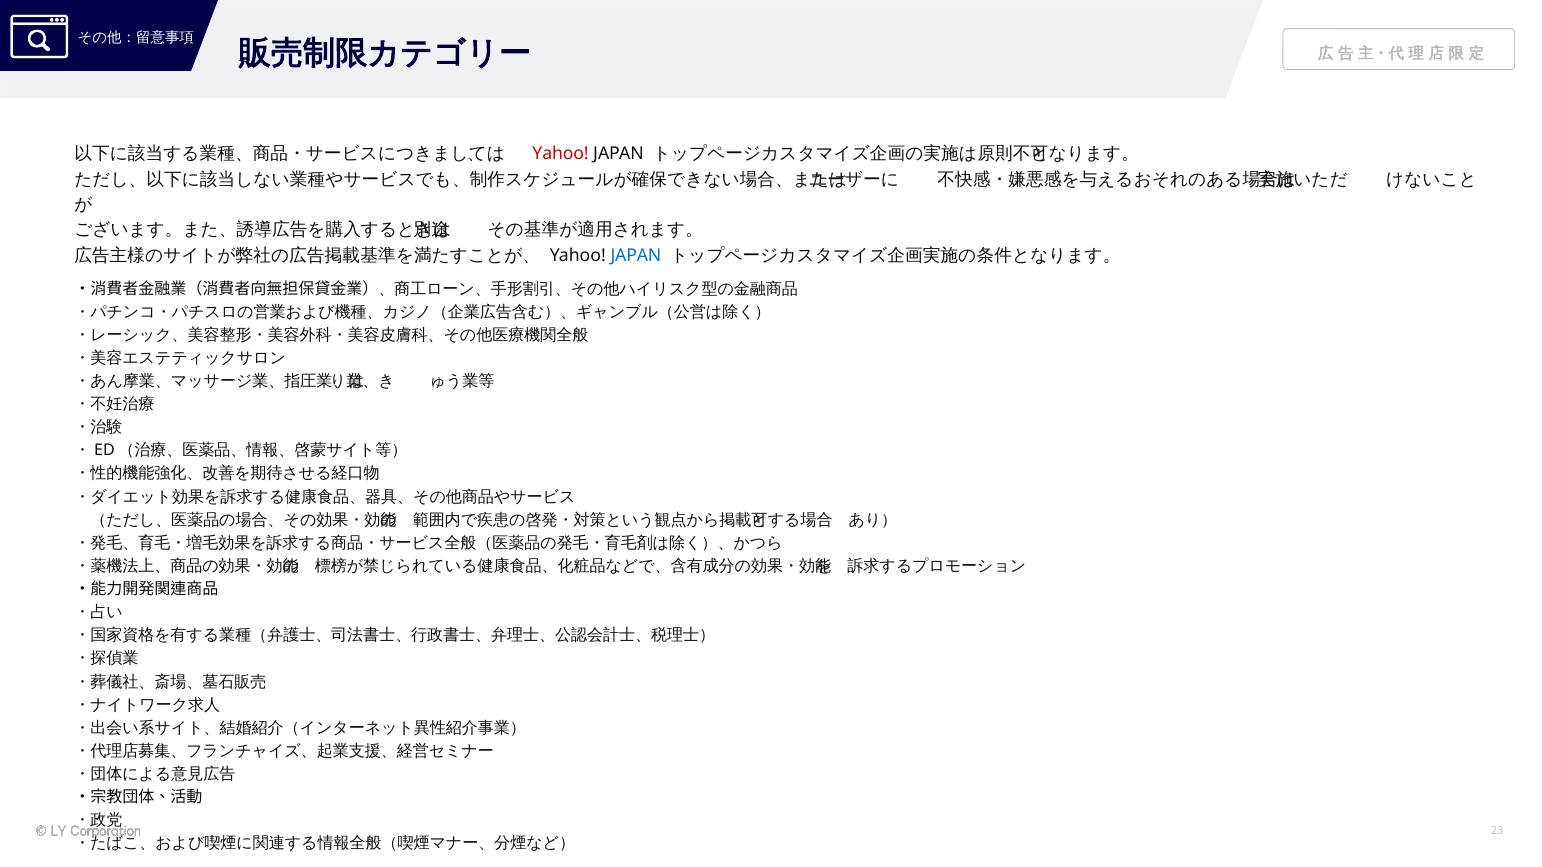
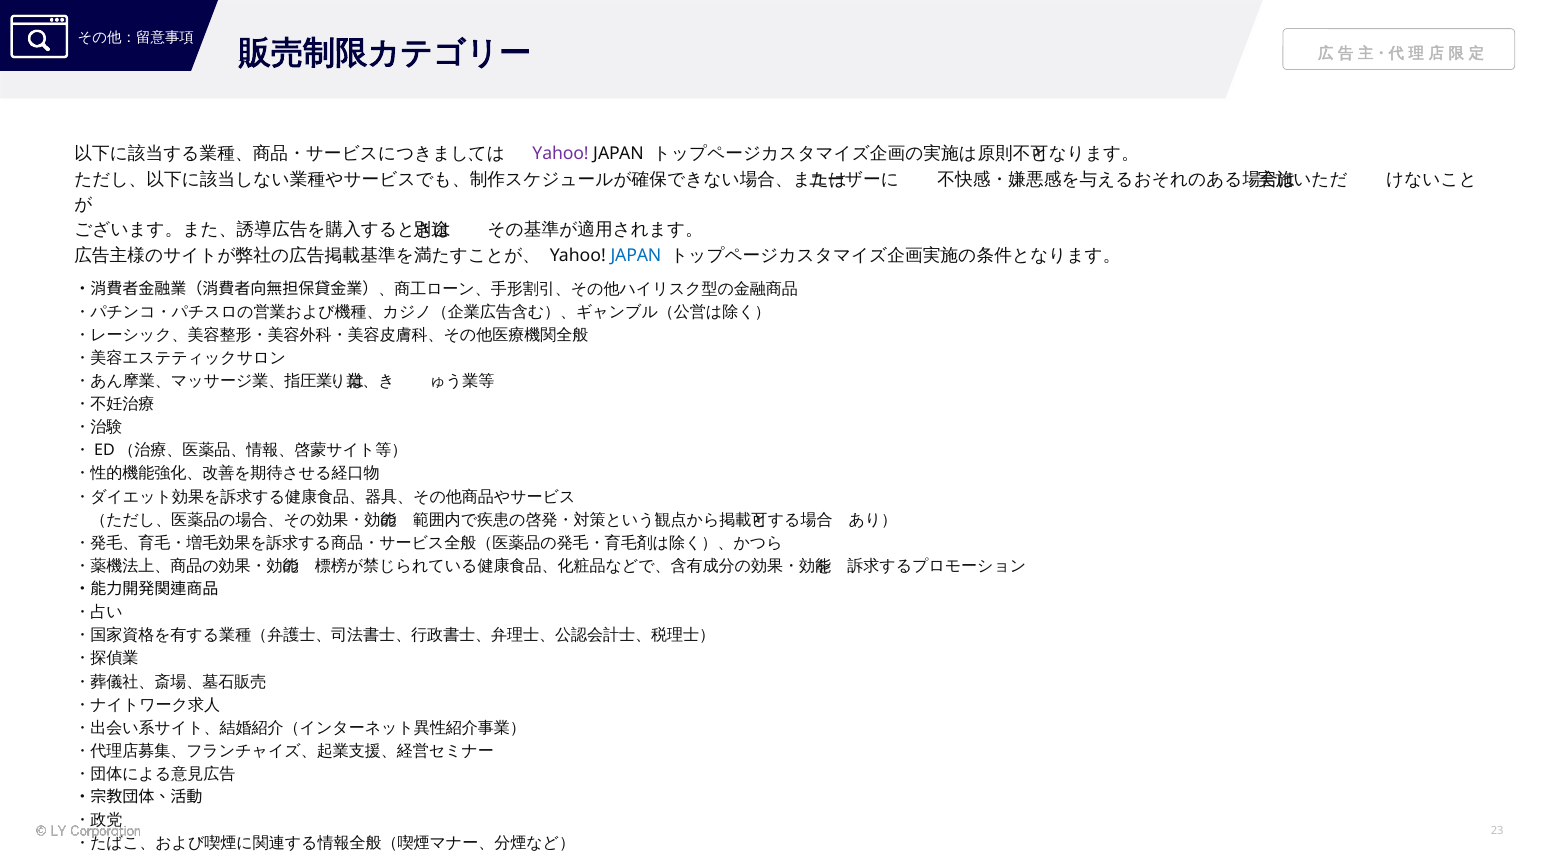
Yahoo at (561, 154) colour: red -> purple
